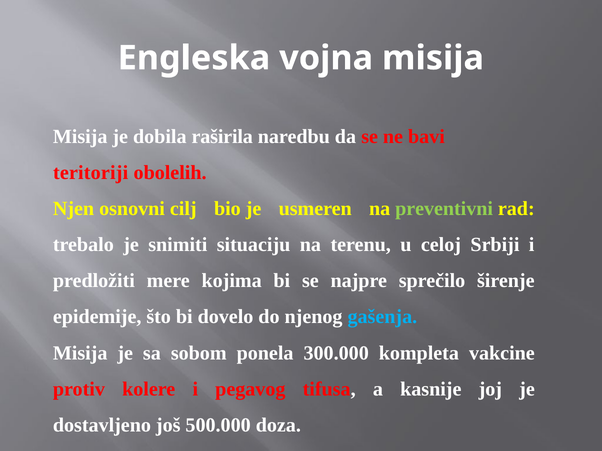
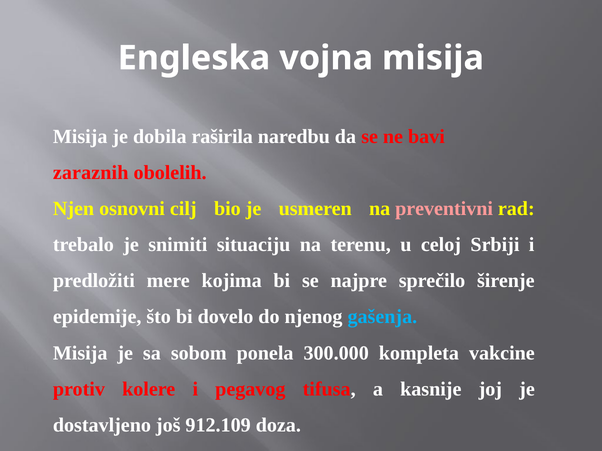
teritoriji: teritoriji -> zaraznih
preventivni colour: light green -> pink
500.000: 500.000 -> 912.109
